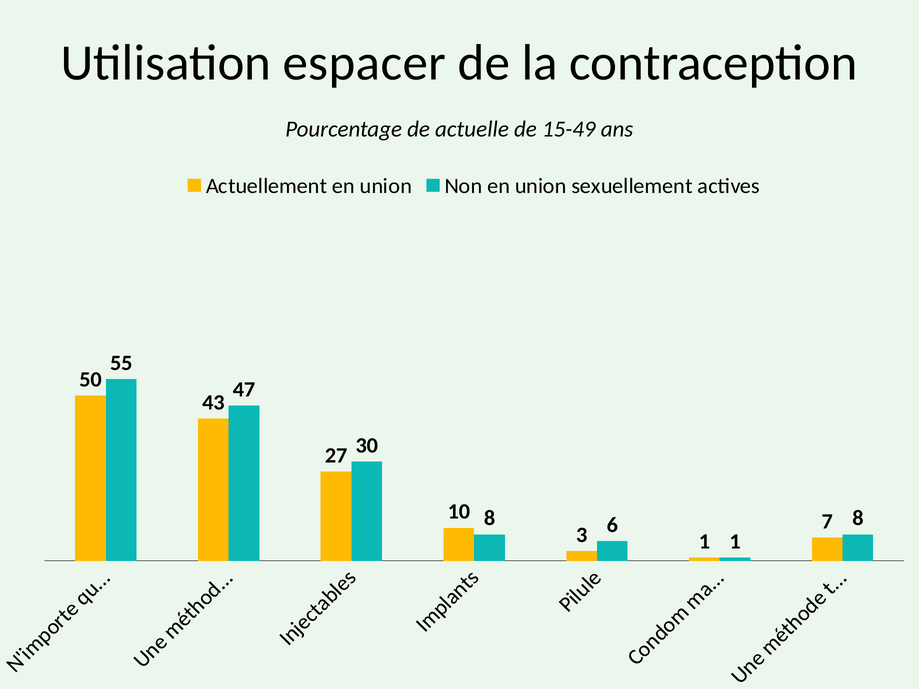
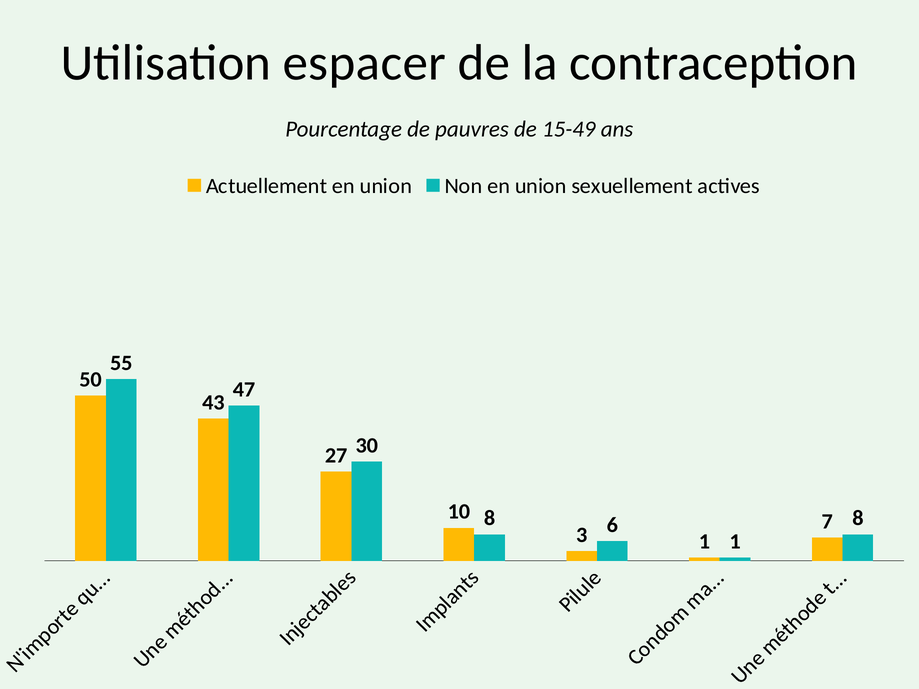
actuelle: actuelle -> pauvres
